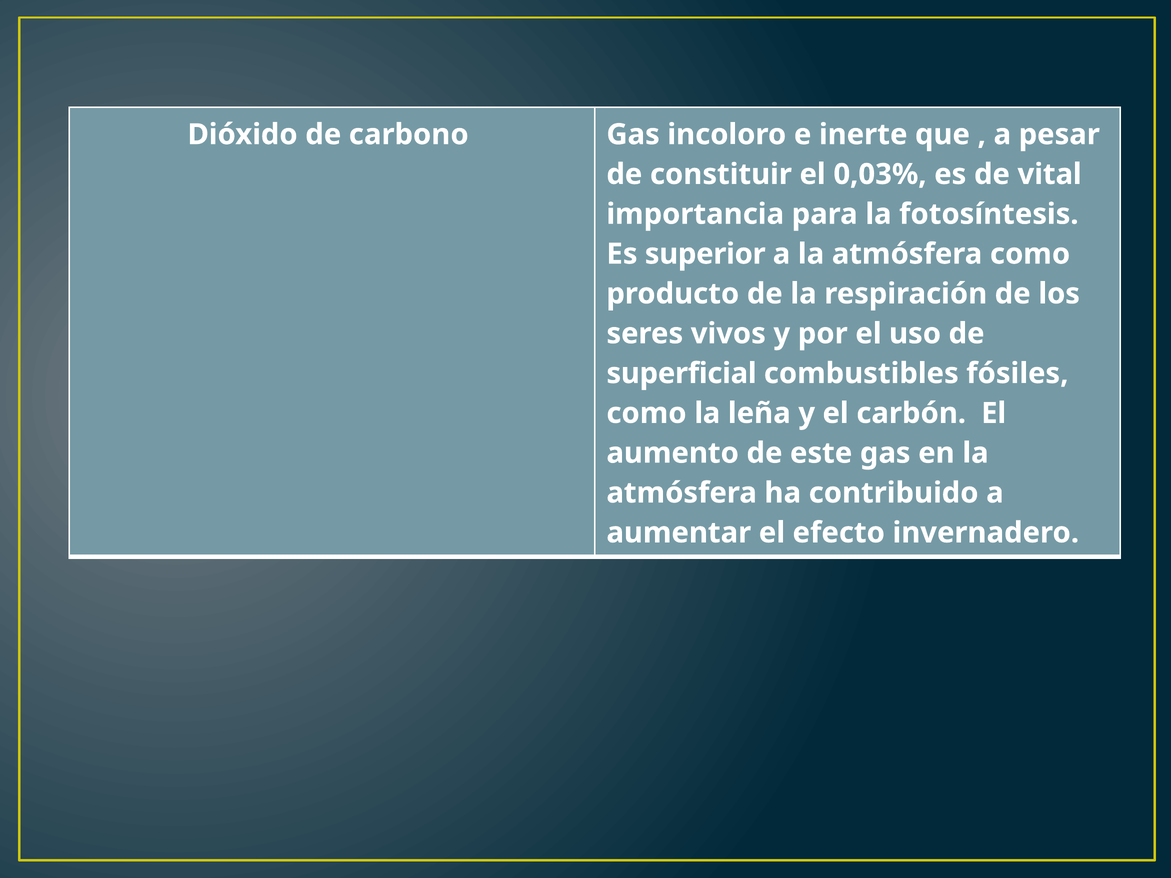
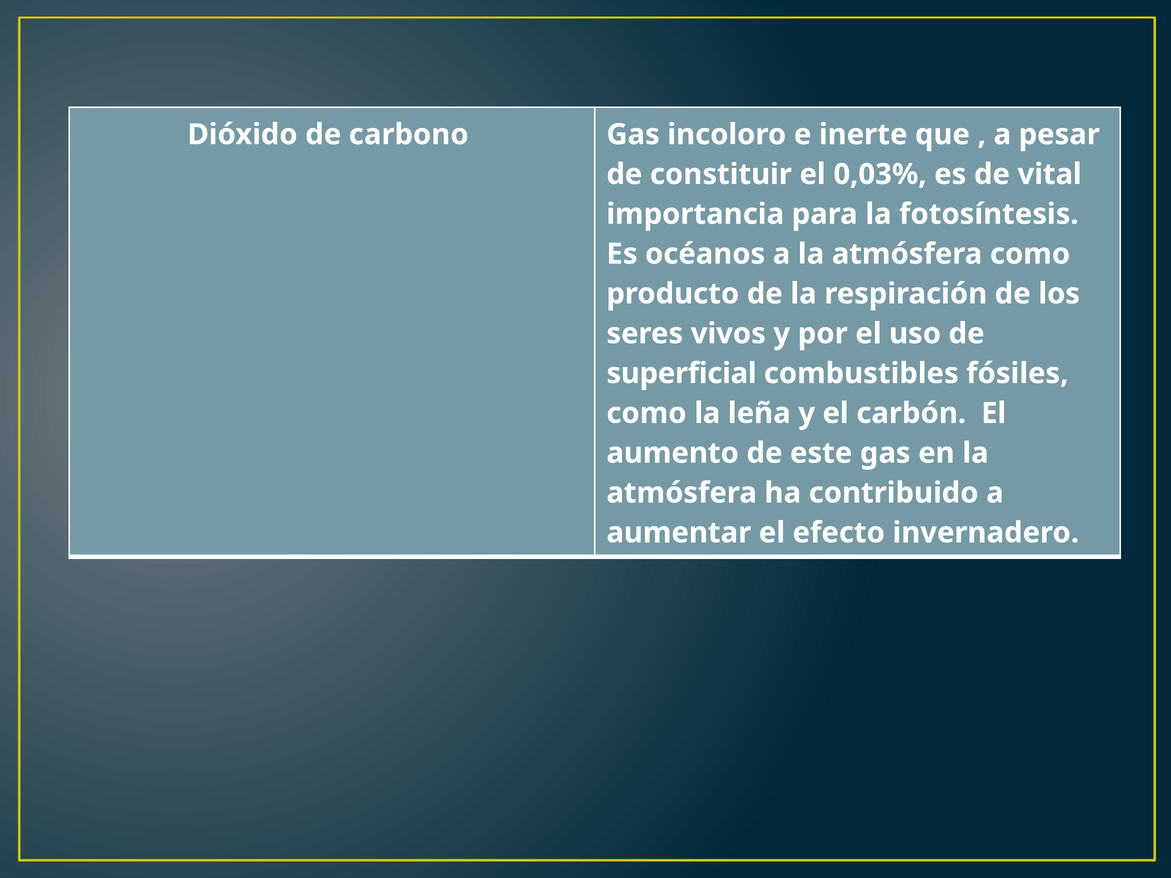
superior: superior -> océanos
